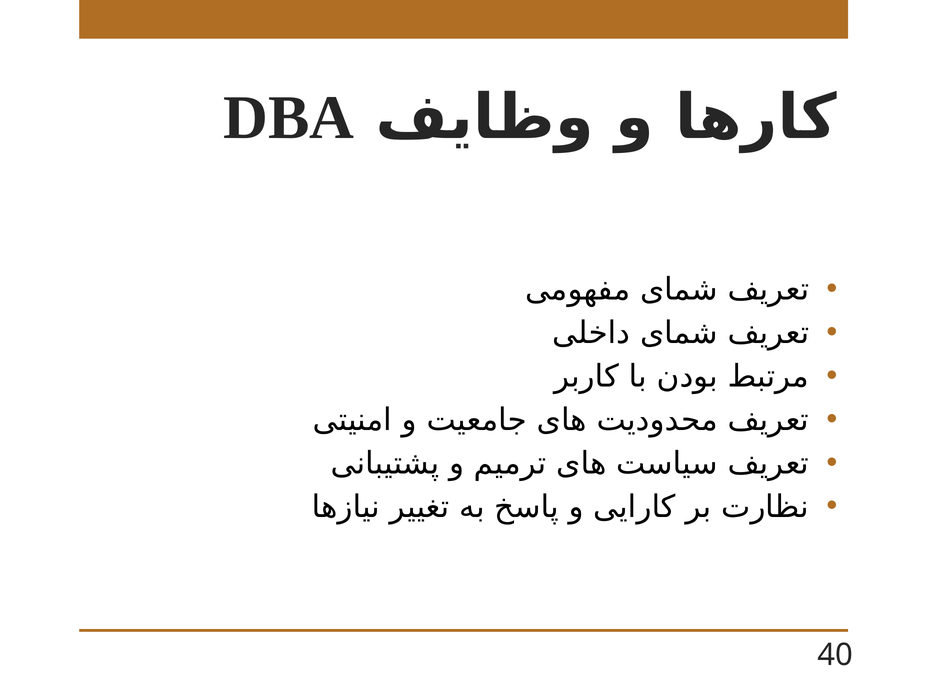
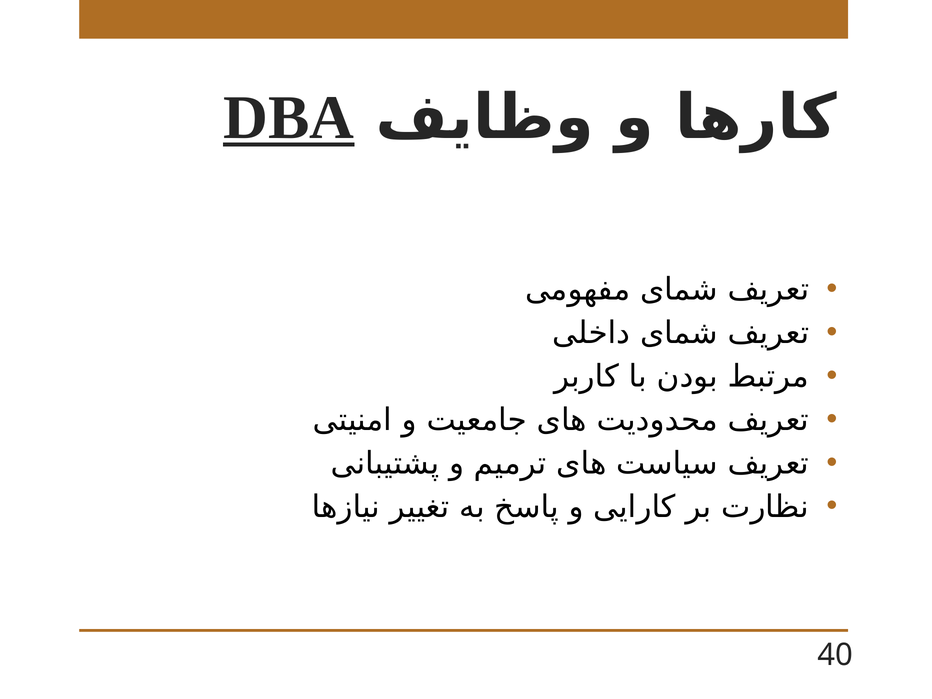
DBA underline: none -> present
